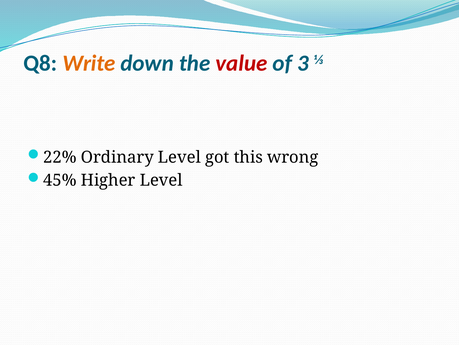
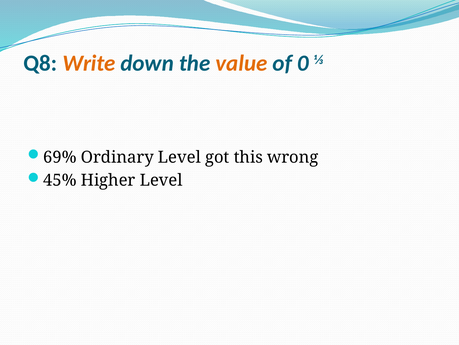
value colour: red -> orange
3: 3 -> 0
22%: 22% -> 69%
